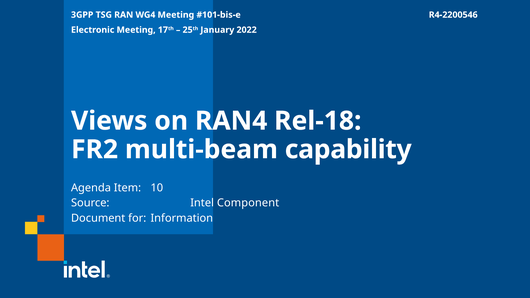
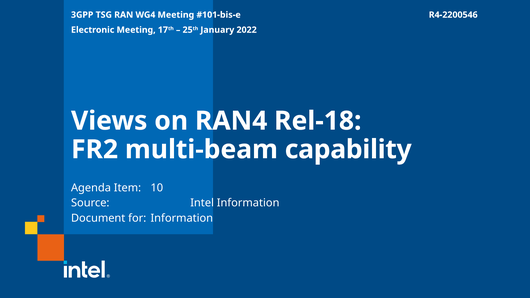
Intel Component: Component -> Information
